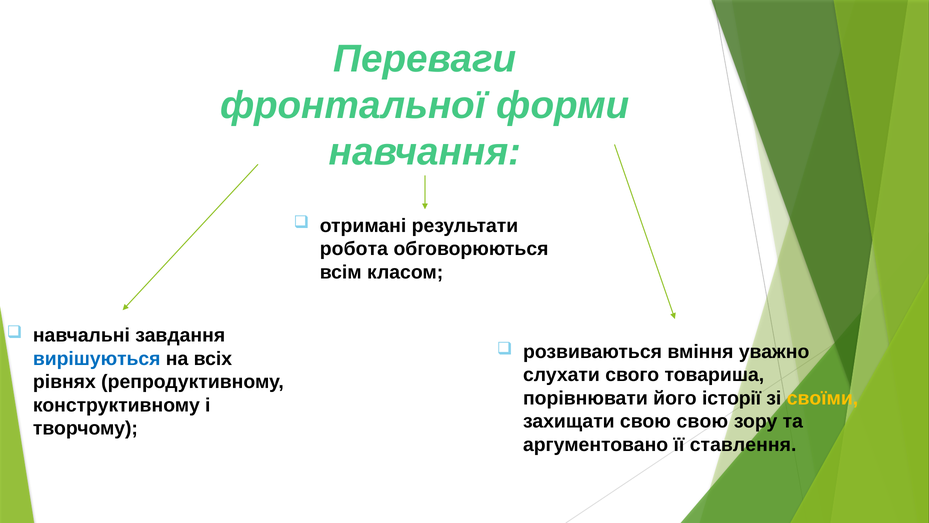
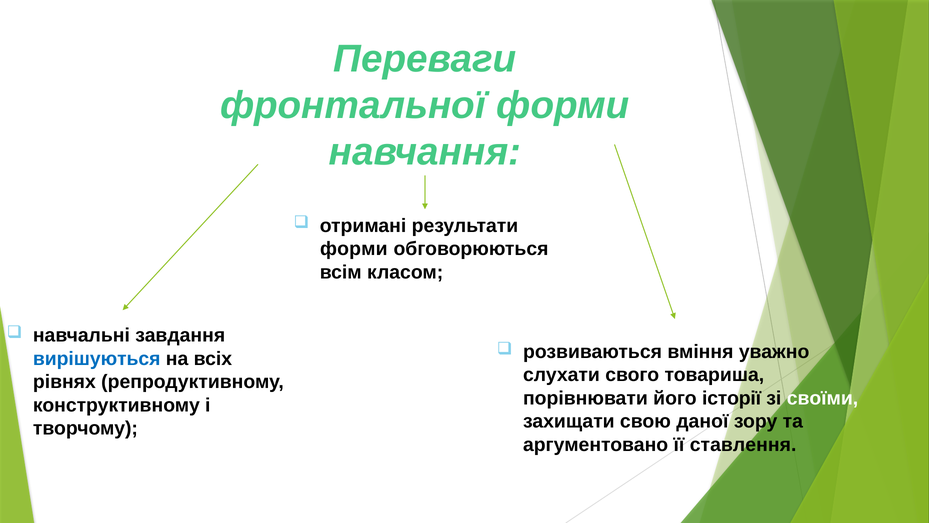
робота at (354, 249): робота -> форми
своїми colour: yellow -> white
свою свою: свою -> даної
